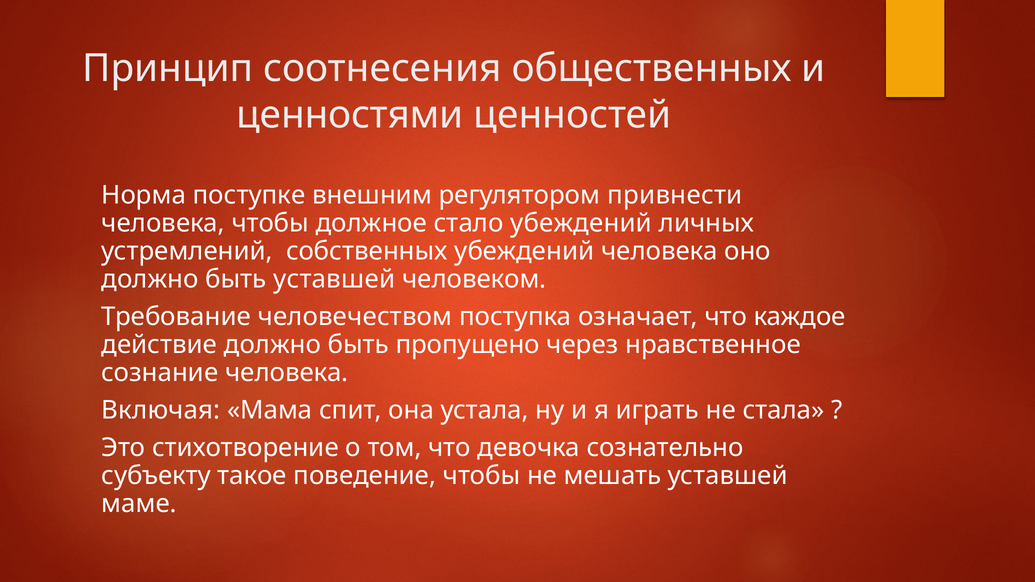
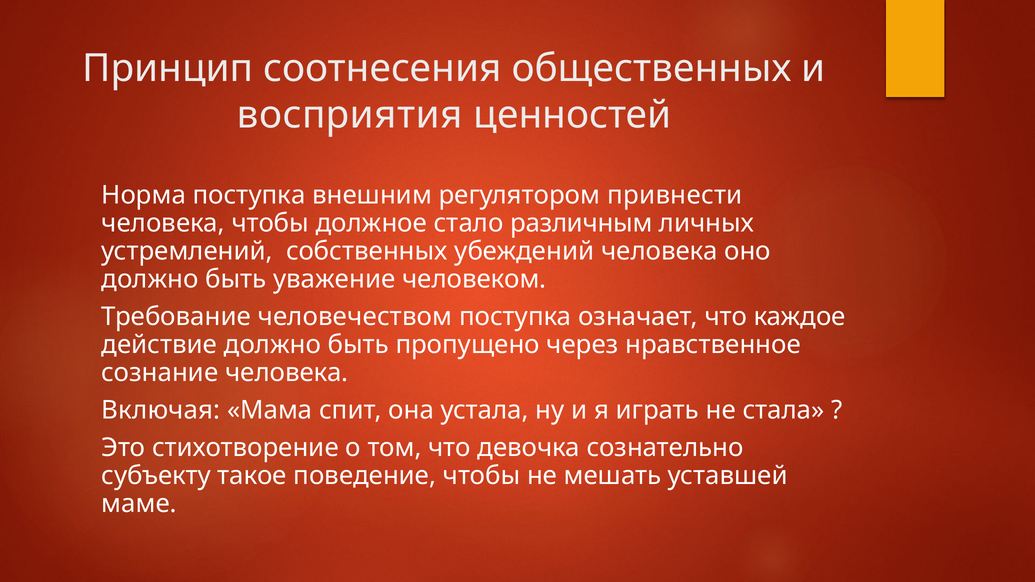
ценностями: ценностями -> восприятия
Норма поступке: поступке -> поступка
стало убеждений: убеждений -> различным
быть уставшей: уставшей -> уважение
